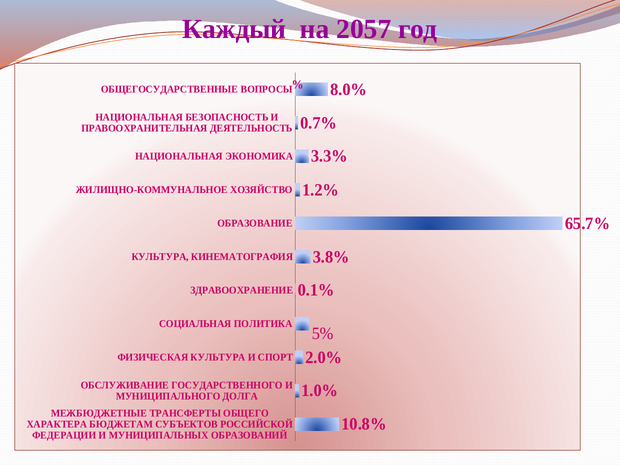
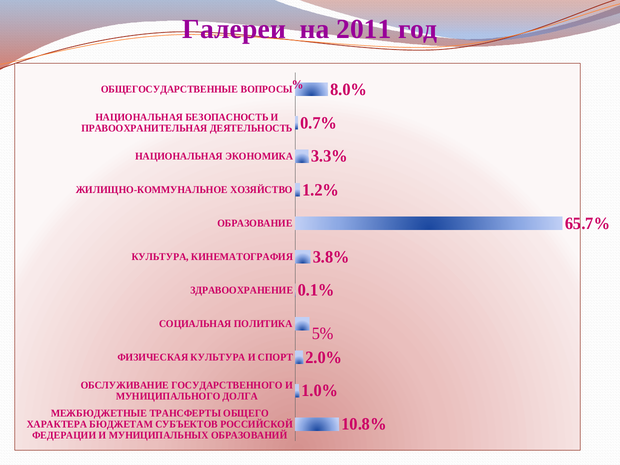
Каждый: Каждый -> Галереи
2057: 2057 -> 2011
